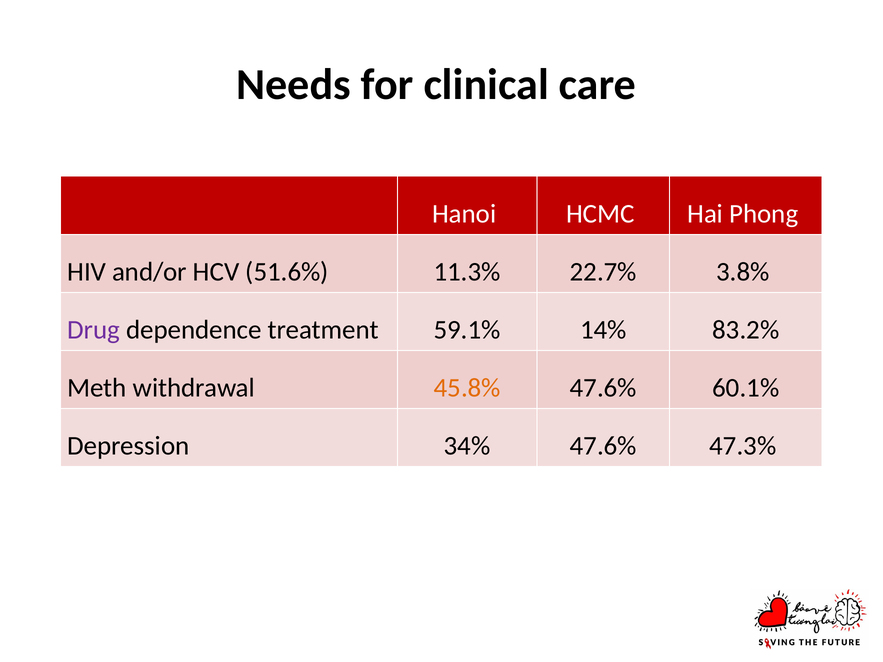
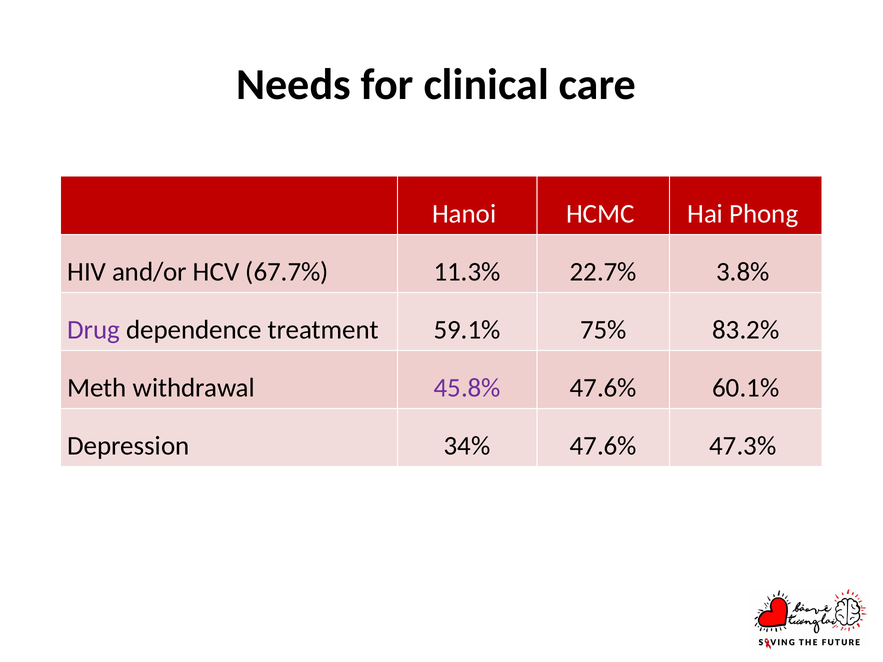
51.6%: 51.6% -> 67.7%
14%: 14% -> 75%
45.8% colour: orange -> purple
